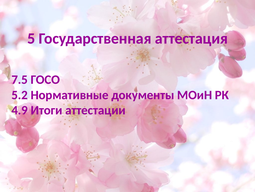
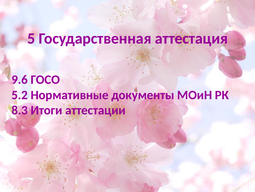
7.5: 7.5 -> 9.6
4.9: 4.9 -> 8.3
